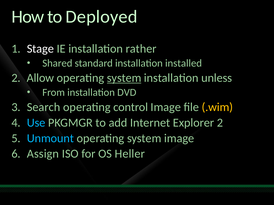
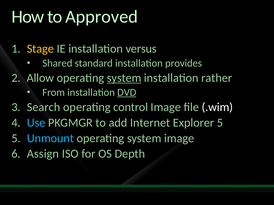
Deployed: Deployed -> Approved
Stage colour: white -> yellow
rather: rather -> versus
installed: installed -> provides
unless: unless -> rather
DVD underline: none -> present
.wim colour: yellow -> white
Explorer 2: 2 -> 5
Heller: Heller -> Depth
